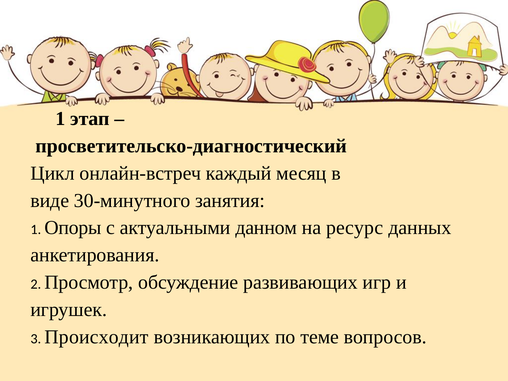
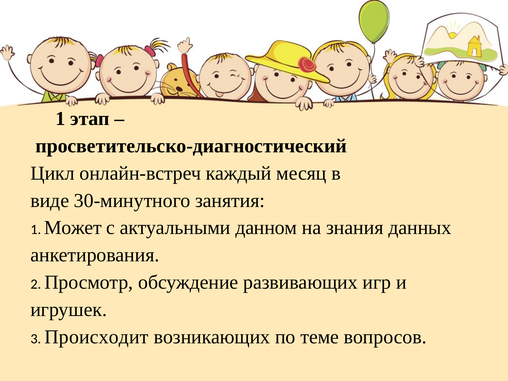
Опоры: Опоры -> Может
ресурс: ресурс -> знания
